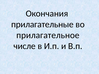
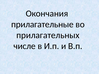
прилагательное: прилагательное -> прилагательных
